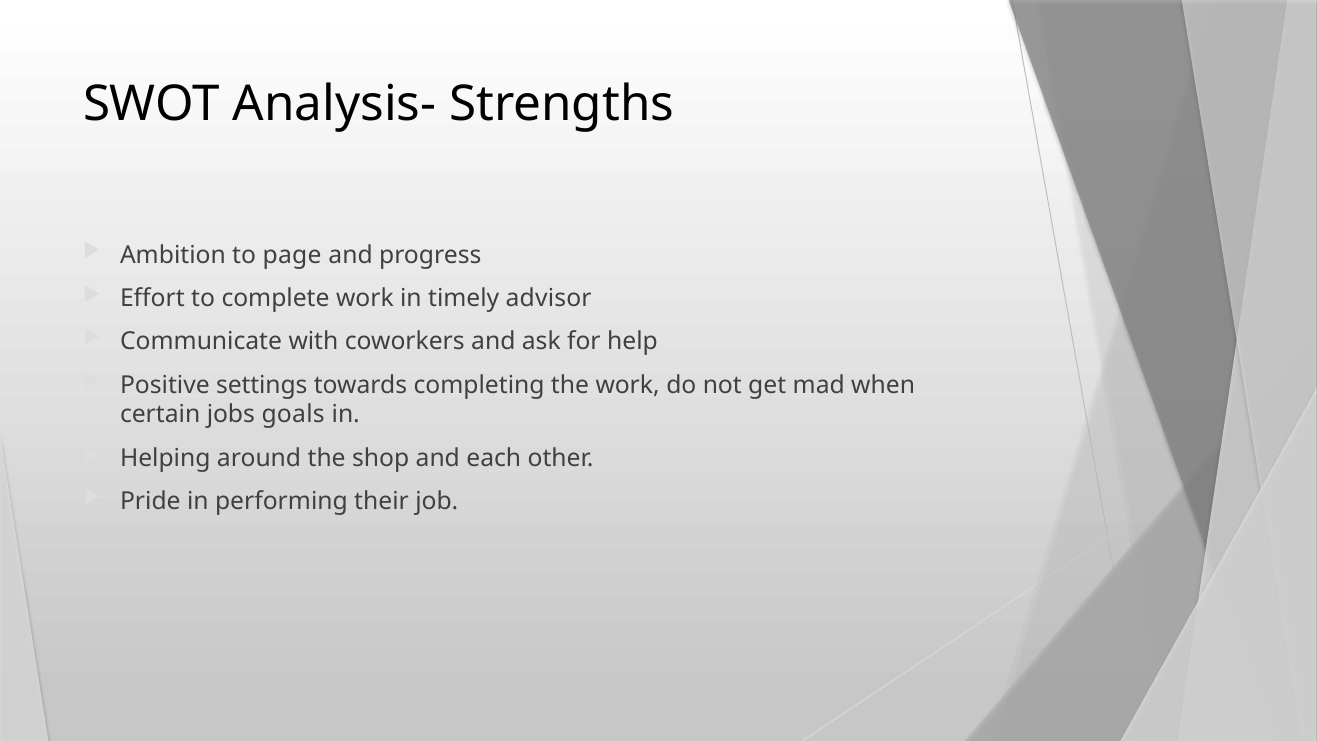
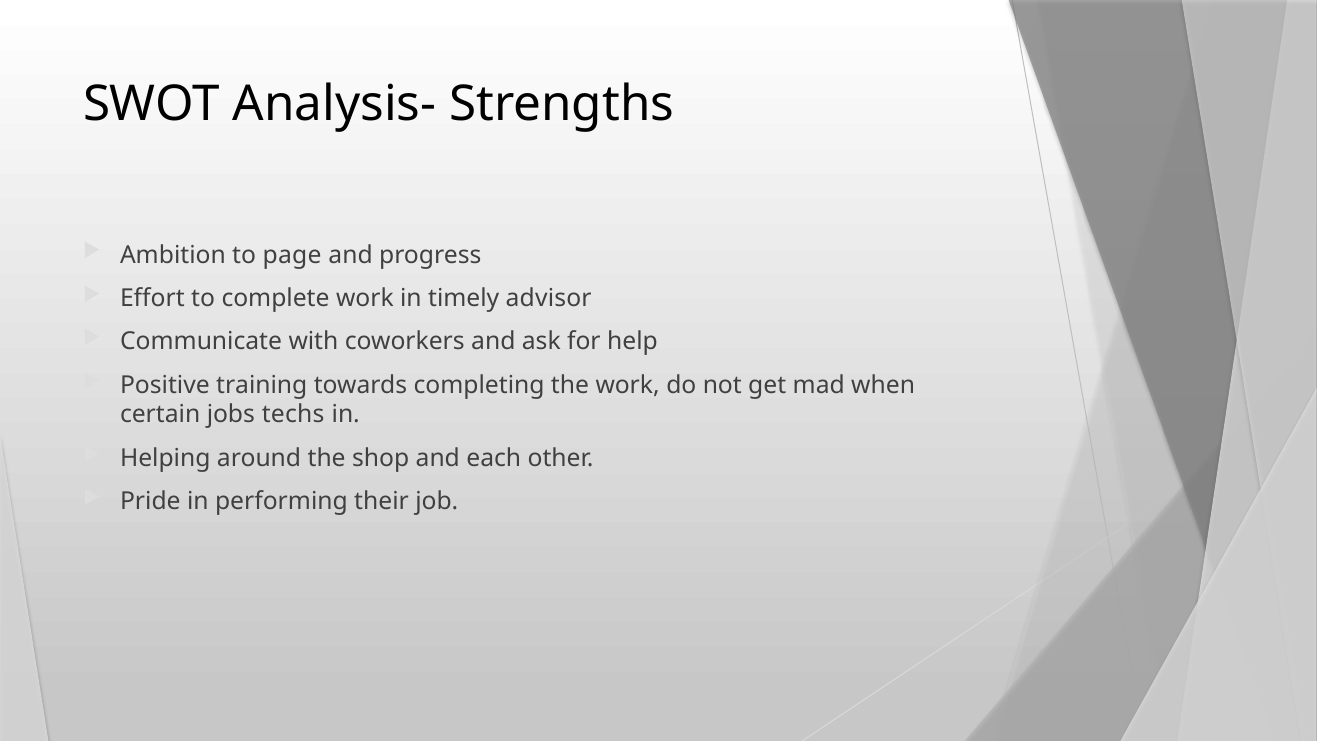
settings: settings -> training
goals: goals -> techs
